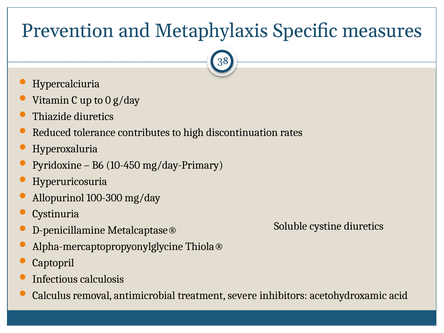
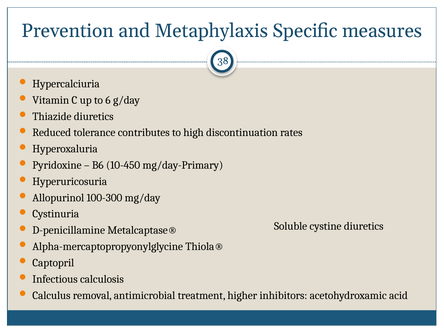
0: 0 -> 6
severe: severe -> higher
